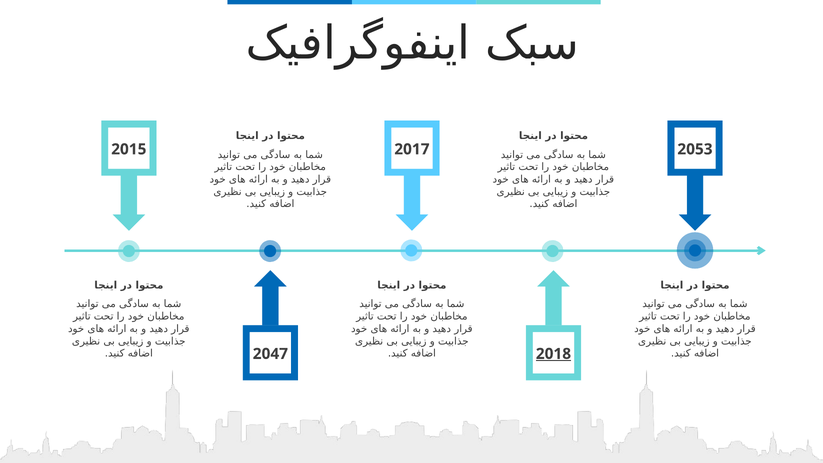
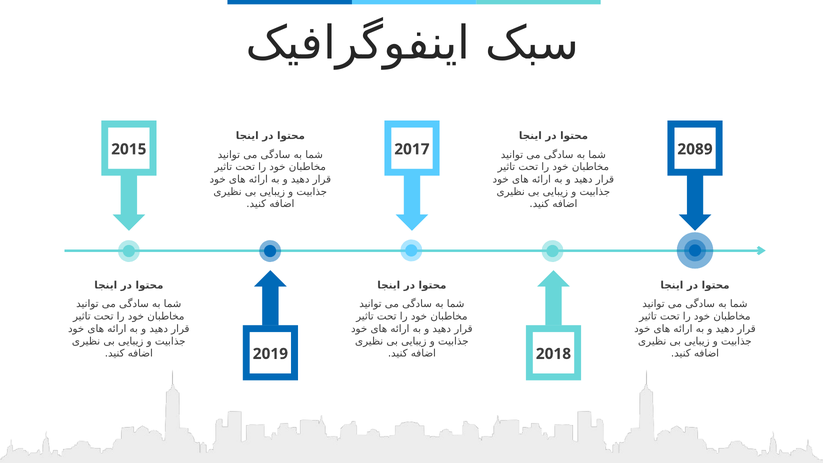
2053: 2053 -> 2089
2047: 2047 -> 2019
2018 underline: present -> none
